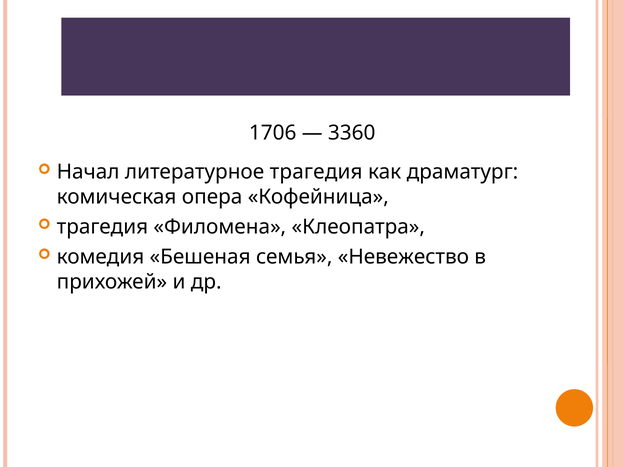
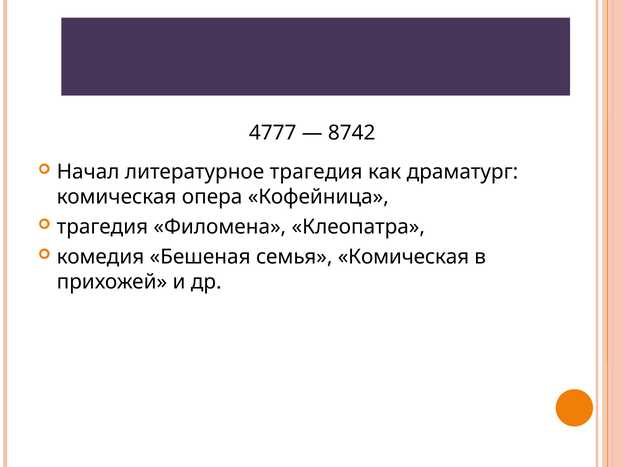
1706: 1706 -> 4777
3360: 3360 -> 8742
семья Невежество: Невежество -> Комическая
